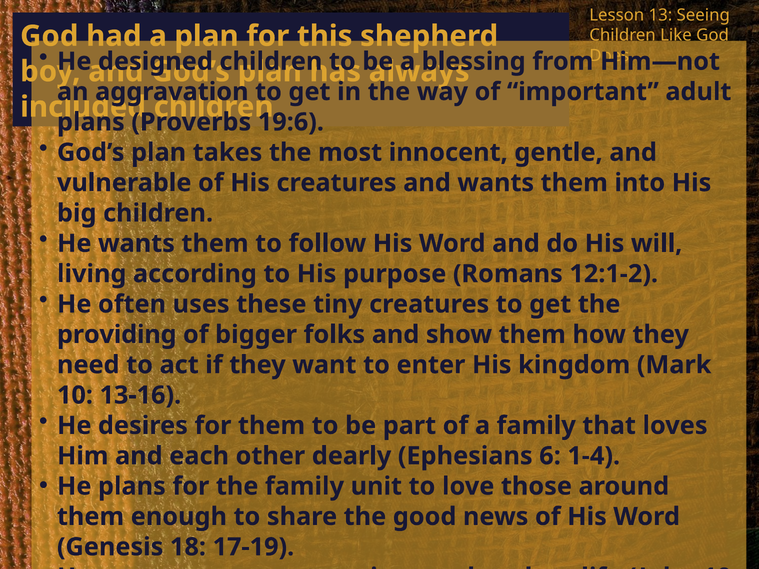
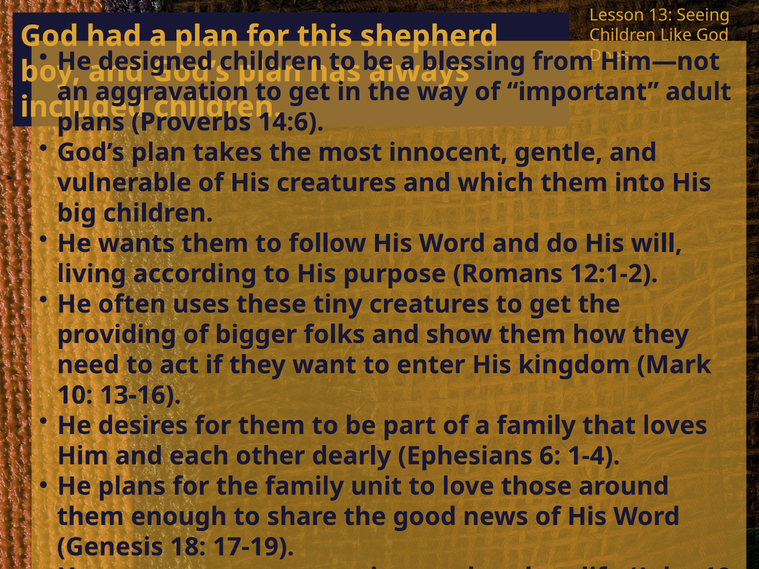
19:6: 19:6 -> 14:6
and wants: wants -> which
